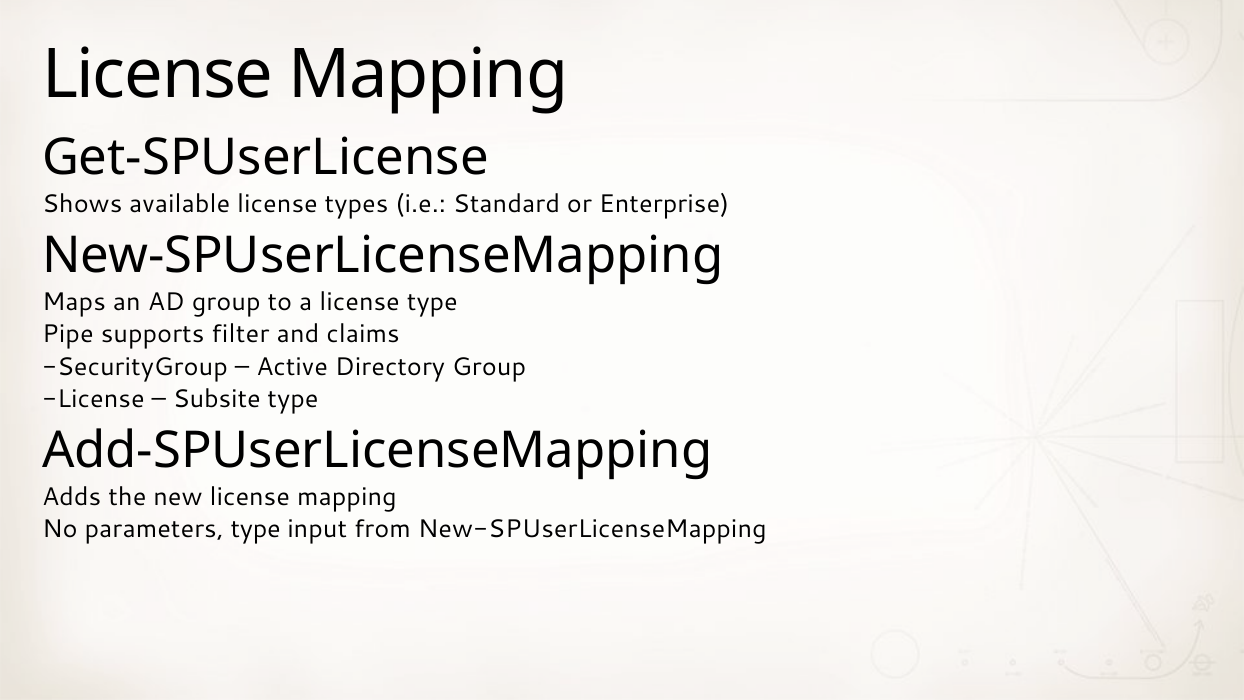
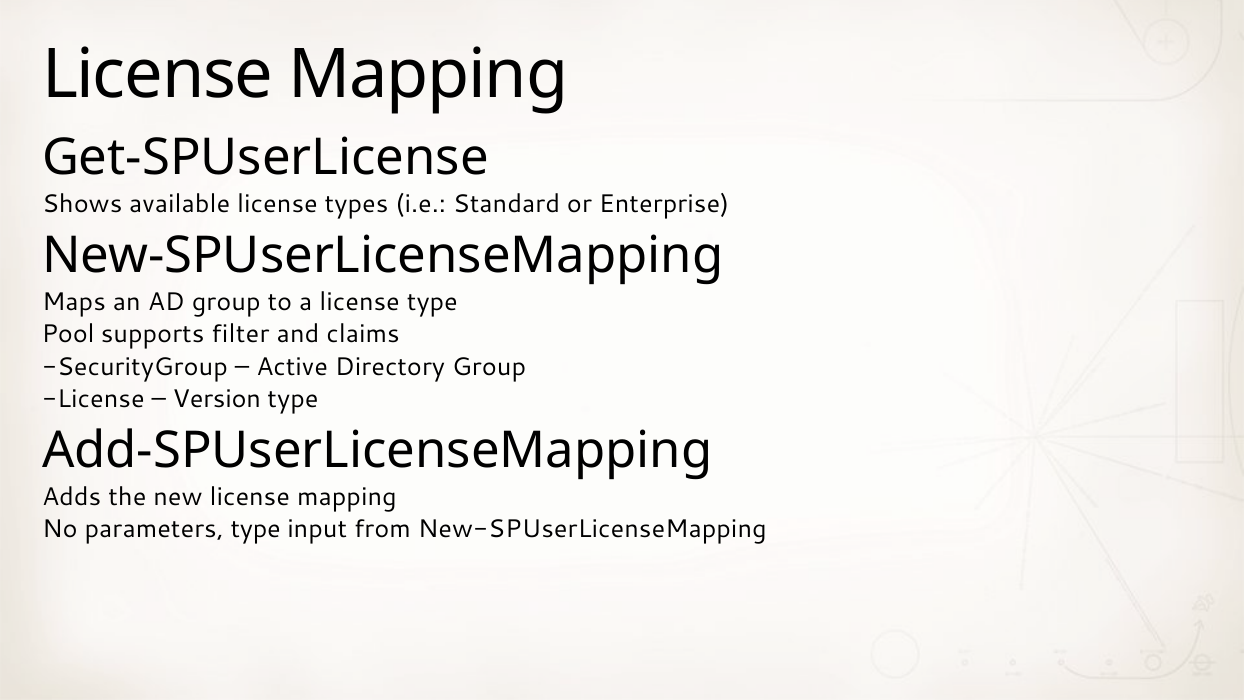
Pipe: Pipe -> Pool
Subsite: Subsite -> Version
